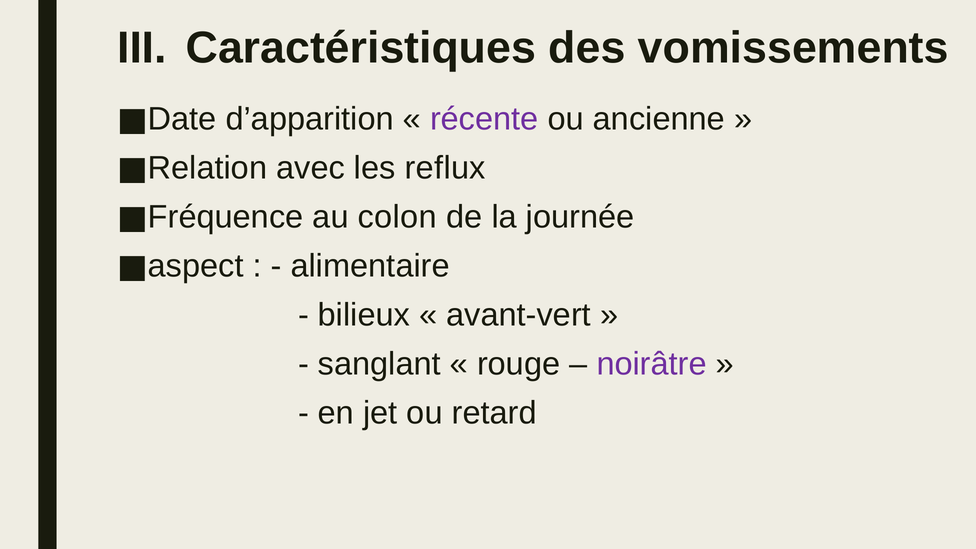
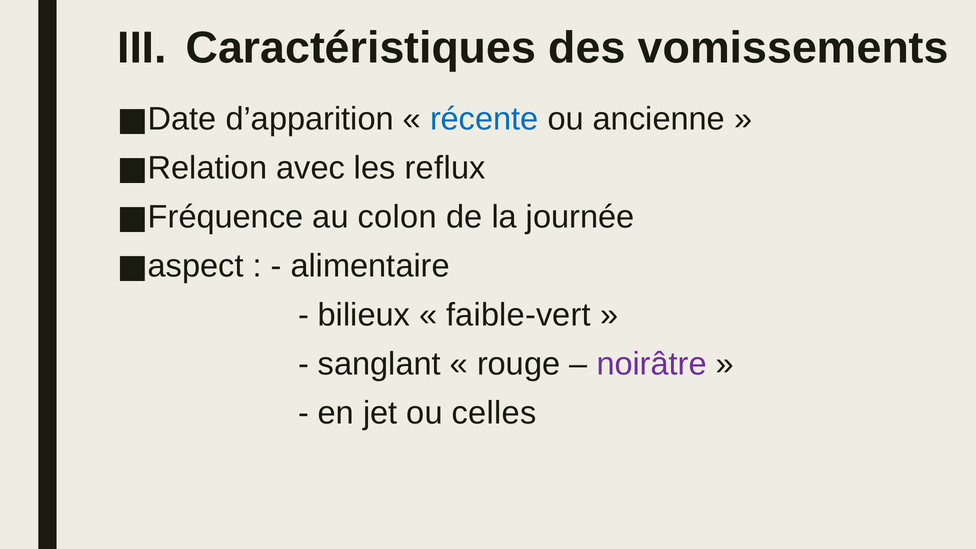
récente colour: purple -> blue
avant-vert: avant-vert -> faible-vert
retard: retard -> celles
